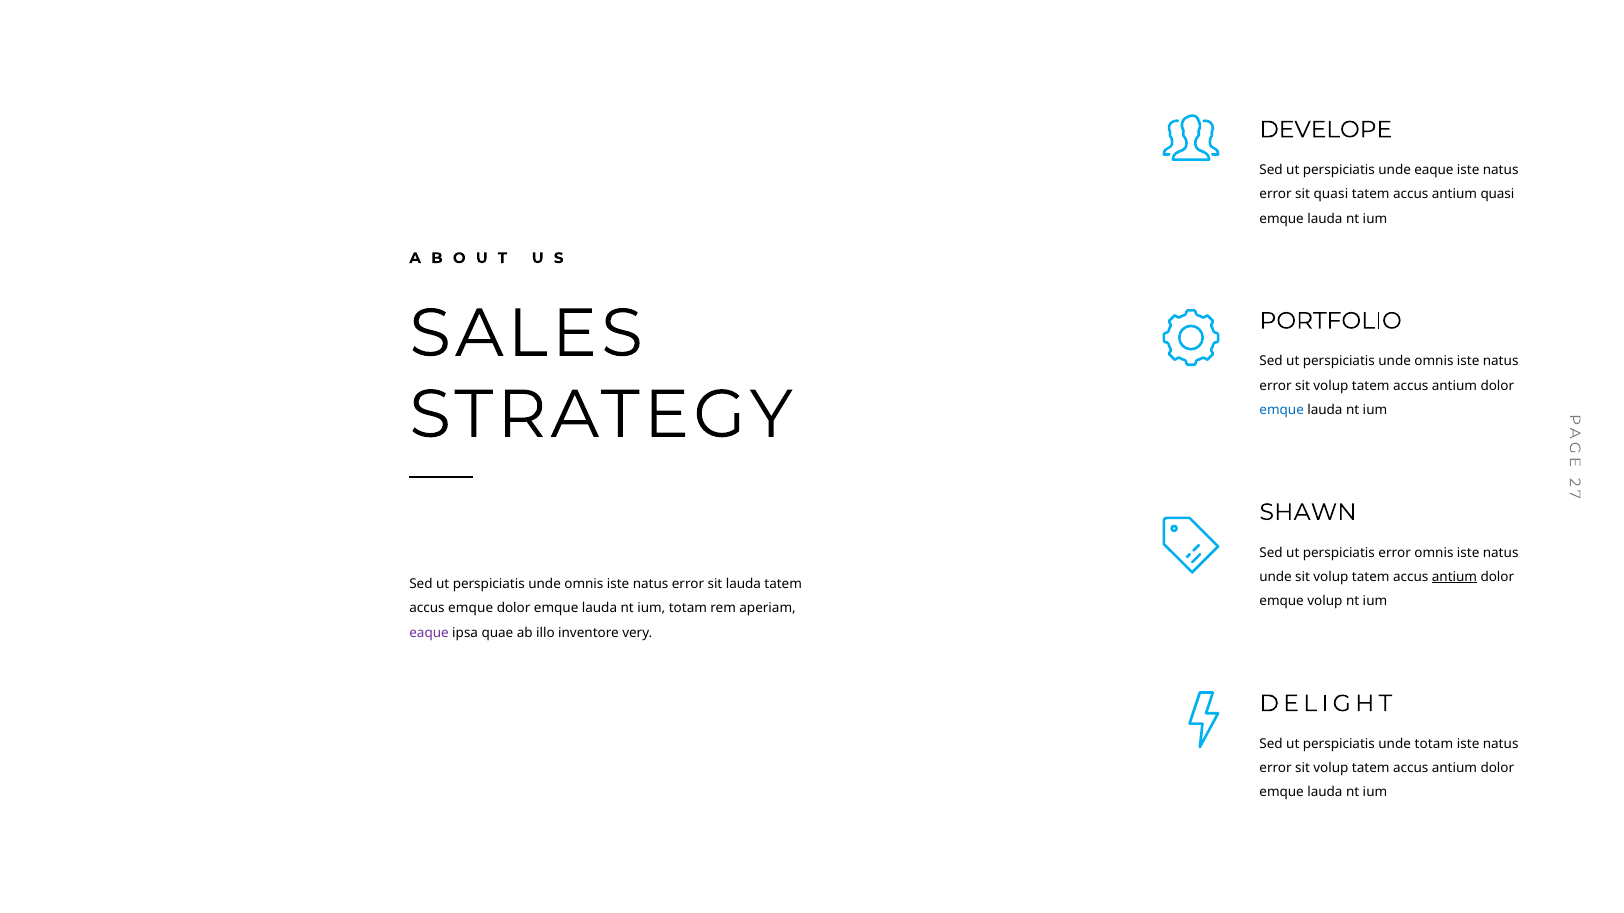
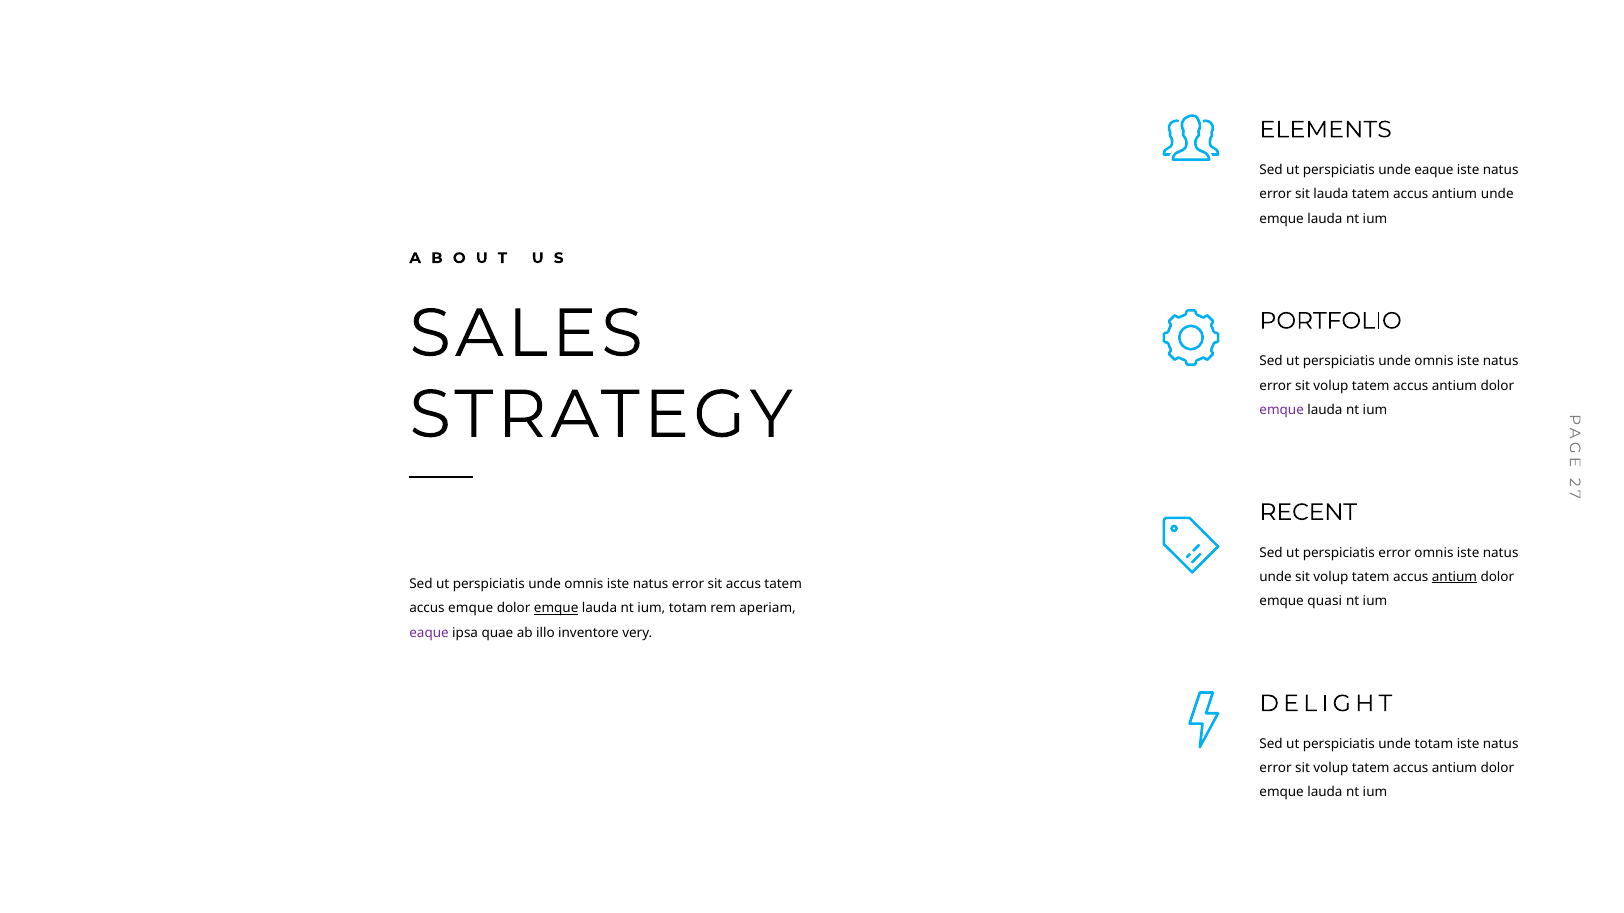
DEVELOPE: DEVELOPE -> ELEMENTS
sit quasi: quasi -> lauda
antium quasi: quasi -> unde
emque at (1282, 410) colour: blue -> purple
SHAWN: SHAWN -> RECENT
sit lauda: lauda -> accus
emque volup: volup -> quasi
emque at (556, 609) underline: none -> present
